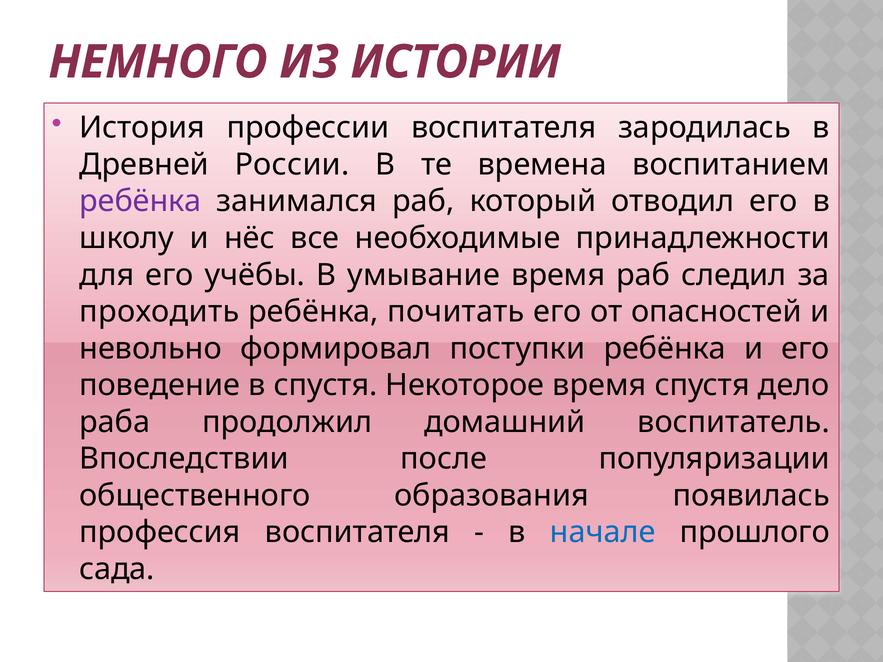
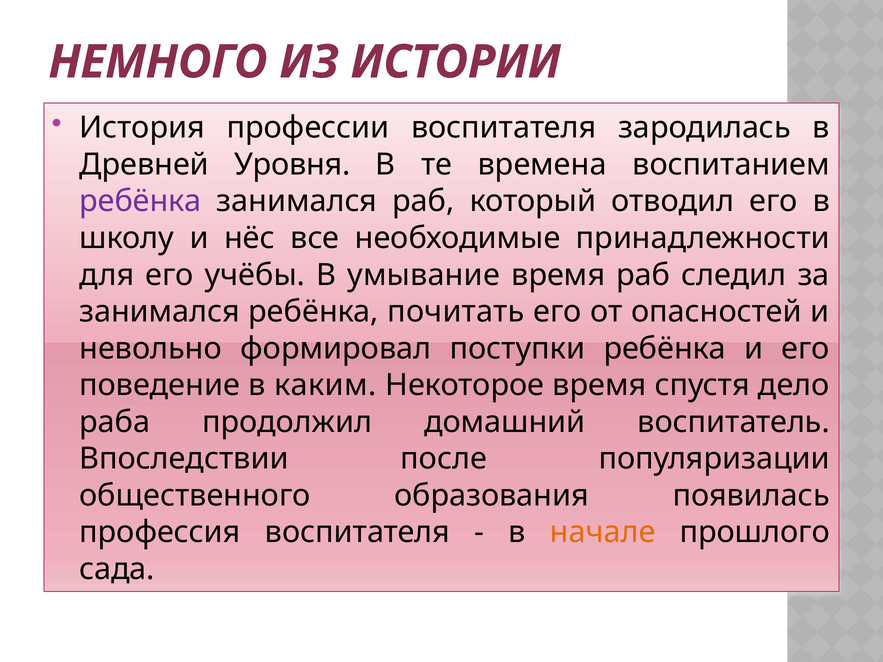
России: России -> Уровня
проходить at (159, 312): проходить -> занимался
в спустя: спустя -> каким
начале colour: blue -> orange
